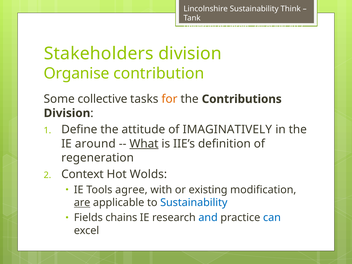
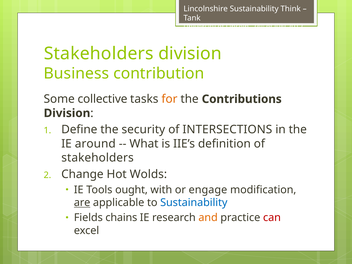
Organise: Organise -> Business
attitude: attitude -> security
IMAGINATIVELY: IMAGINATIVELY -> INTERSECTIONS
What underline: present -> none
regeneration at (98, 158): regeneration -> stakeholders
Context: Context -> Change
agree: agree -> ought
existing: existing -> engage
and colour: blue -> orange
can colour: blue -> red
